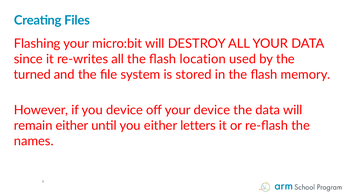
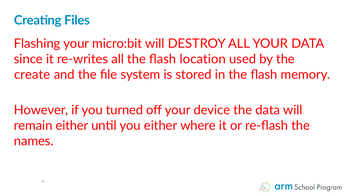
turned: turned -> create
you device: device -> turned
letters: letters -> where
